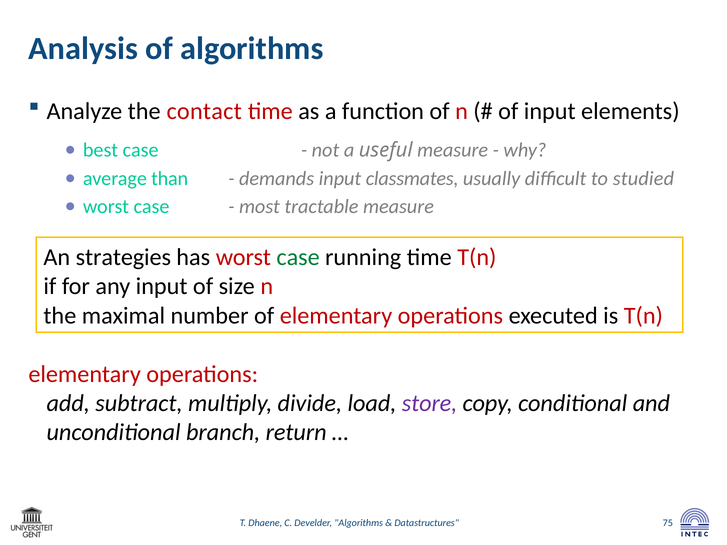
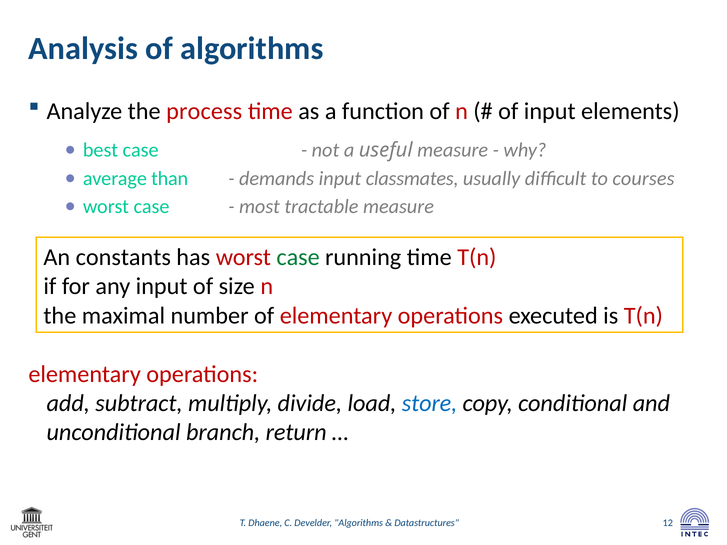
contact: contact -> process
studied: studied -> courses
strategies: strategies -> constants
store colour: purple -> blue
75: 75 -> 12
